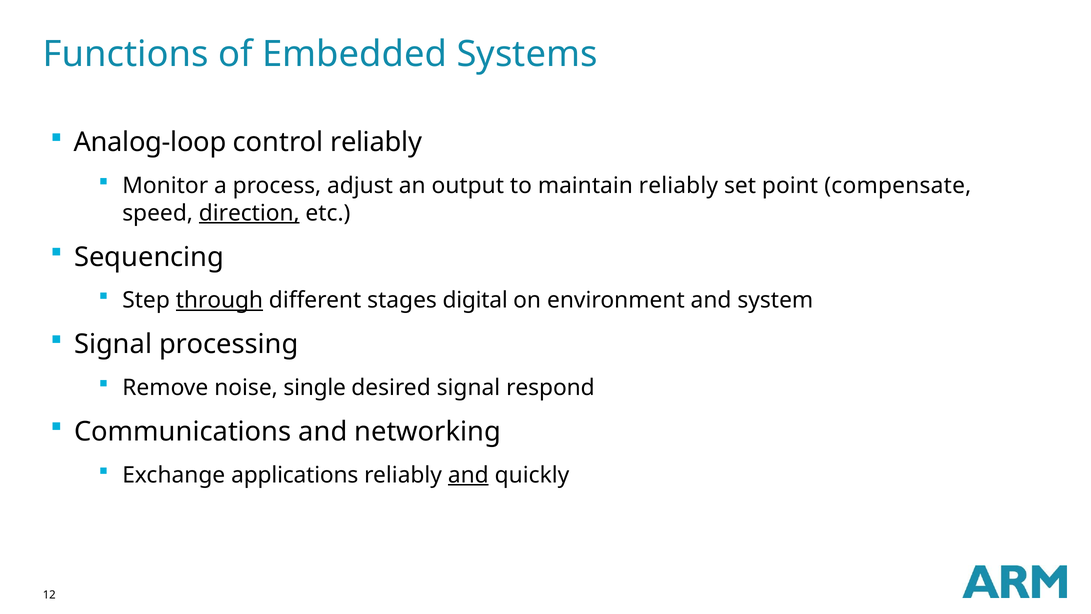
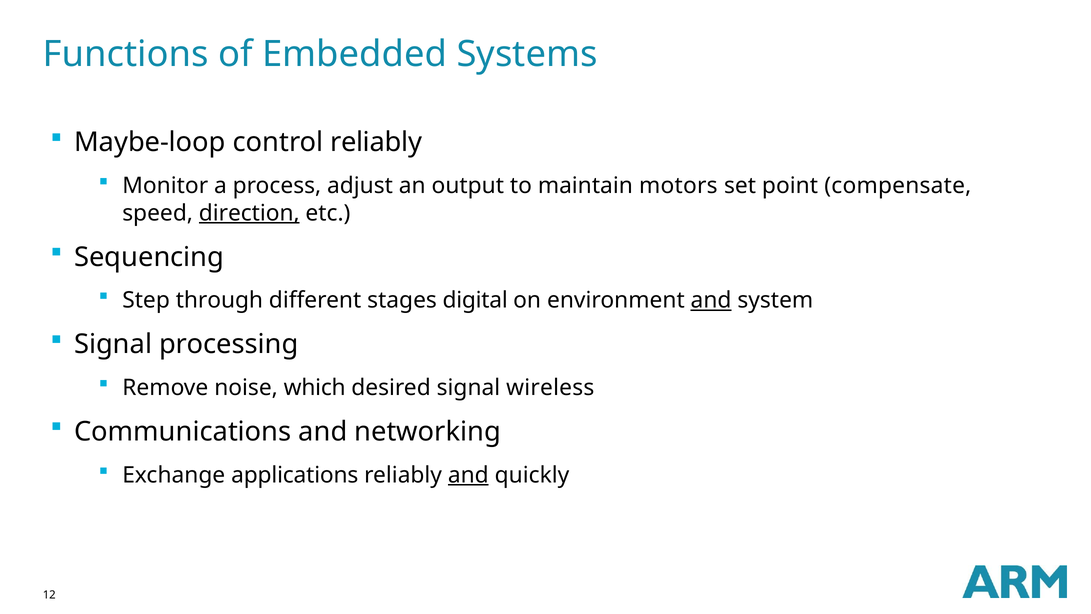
Analog-loop: Analog-loop -> Maybe-loop
maintain reliably: reliably -> motors
through underline: present -> none
and at (711, 300) underline: none -> present
single: single -> which
respond: respond -> wireless
